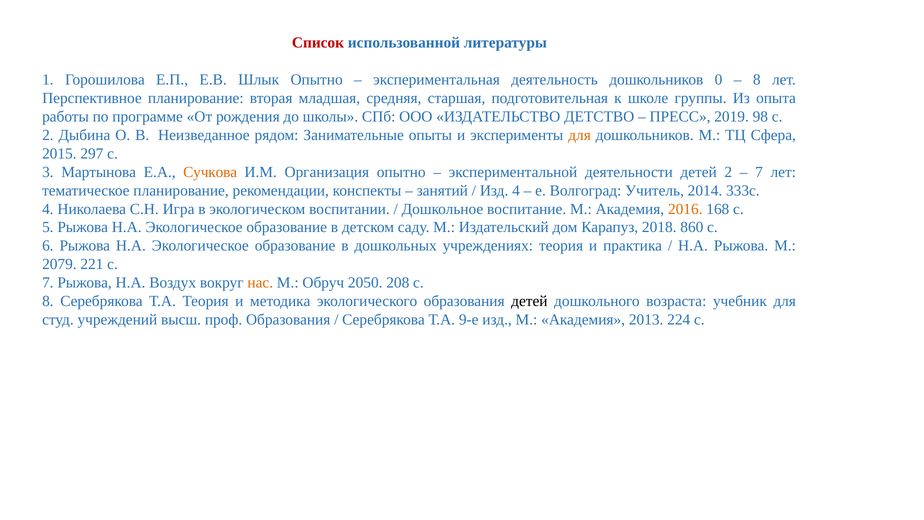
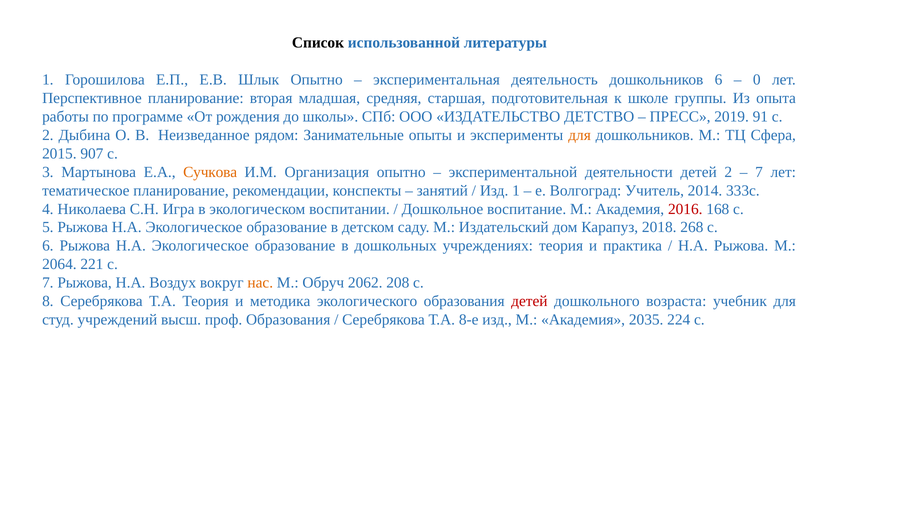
Список colour: red -> black
дошкольников 0: 0 -> 6
8 at (757, 80): 8 -> 0
98: 98 -> 91
297: 297 -> 907
Изд 4: 4 -> 1
2016 colour: orange -> red
860: 860 -> 268
2079: 2079 -> 2064
2050: 2050 -> 2062
детей at (529, 301) colour: black -> red
9-е: 9-е -> 8-е
2013: 2013 -> 2035
